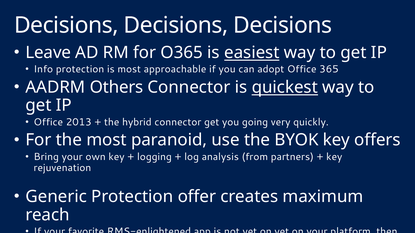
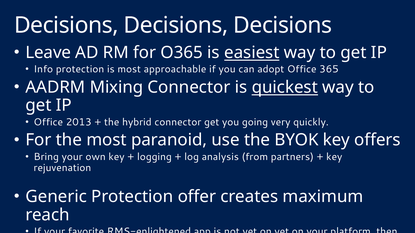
Others: Others -> Mixing
